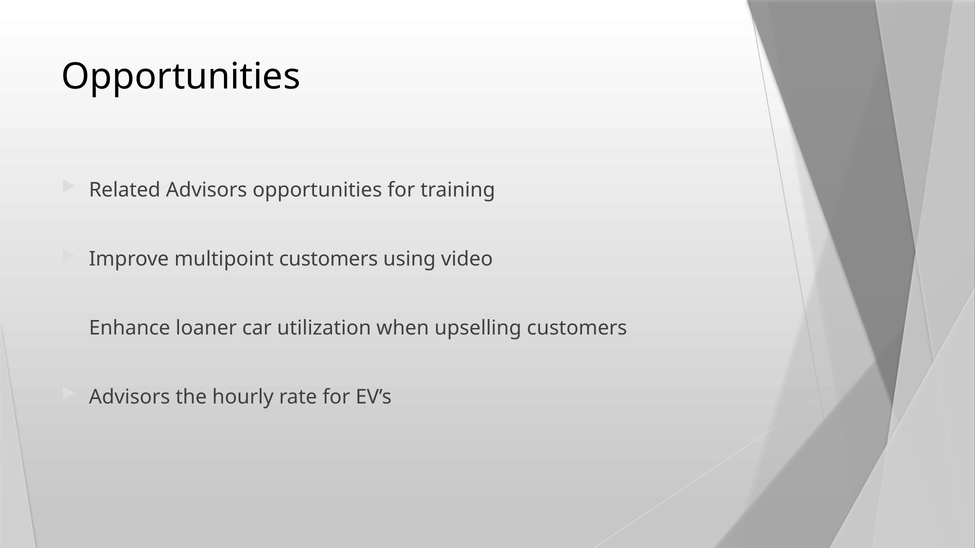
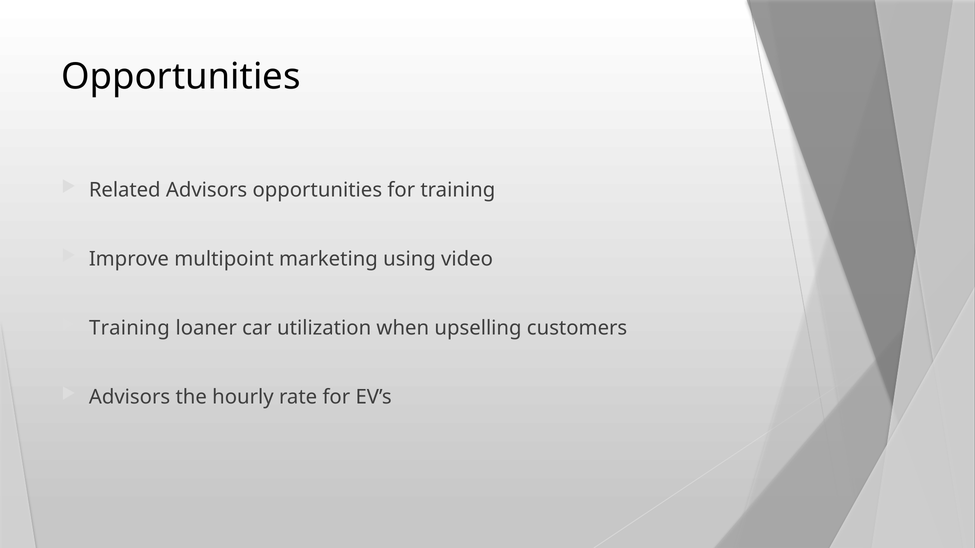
multipoint customers: customers -> marketing
Enhance at (130, 328): Enhance -> Training
